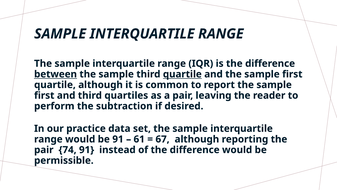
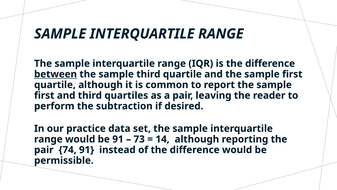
quartile at (182, 74) underline: present -> none
61: 61 -> 73
67: 67 -> 14
